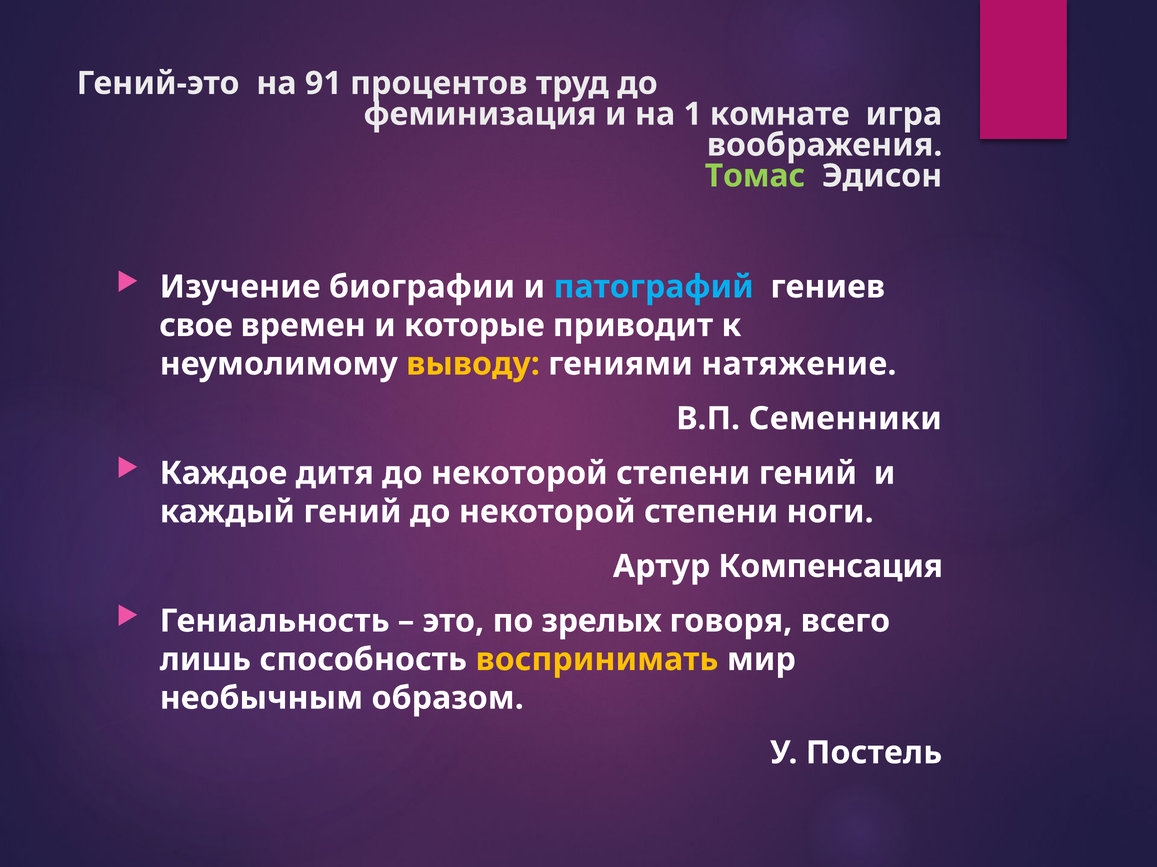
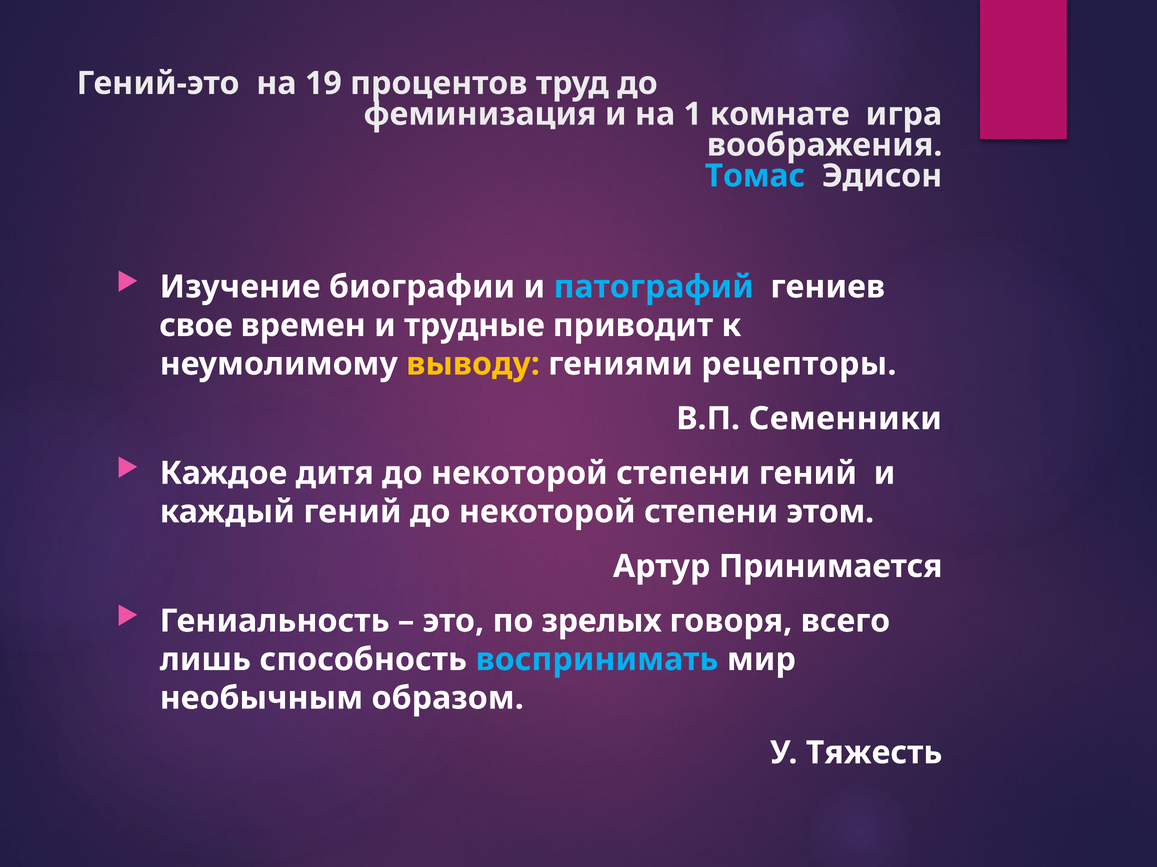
91: 91 -> 19
Томас colour: light green -> light blue
которые: которые -> трудные
натяжение: натяжение -> рецепторы
ноги: ноги -> этом
Компенсация: Компенсация -> Принимается
воспринимать colour: yellow -> light blue
Постель: Постель -> Тяжесть
